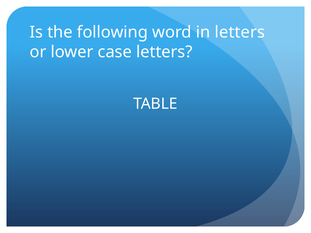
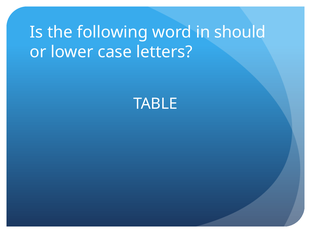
in letters: letters -> should
